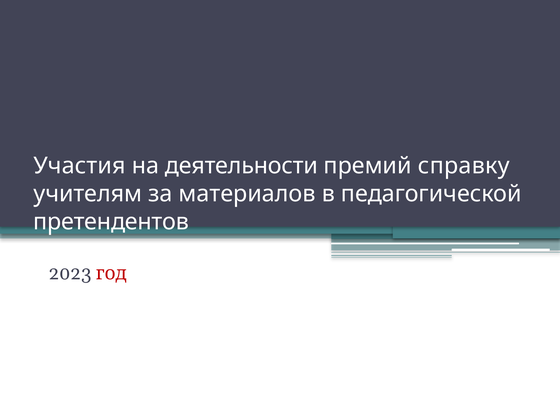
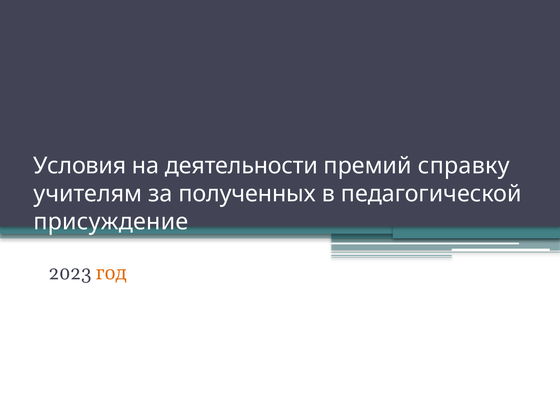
Участия: Участия -> Условия
материалов: материалов -> полученных
претендентов: претендентов -> присуждение
год colour: red -> orange
